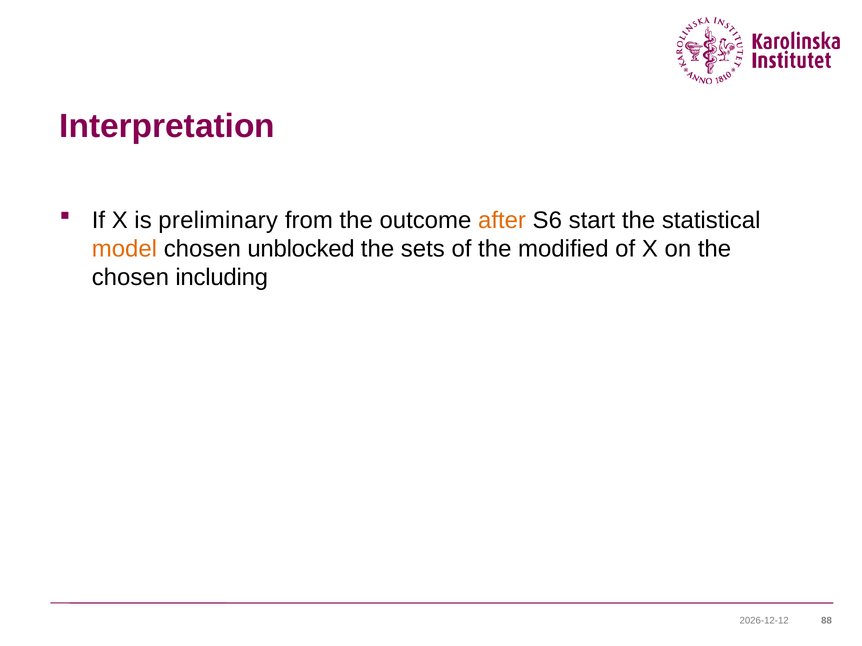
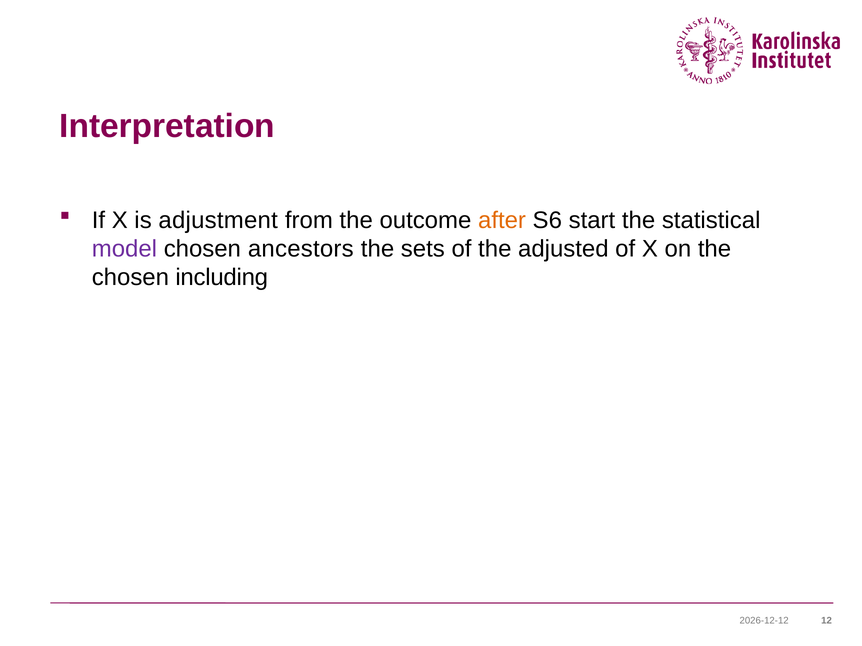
preliminary: preliminary -> adjustment
model colour: orange -> purple
unblocked: unblocked -> ancestors
modified: modified -> adjusted
88: 88 -> 12
